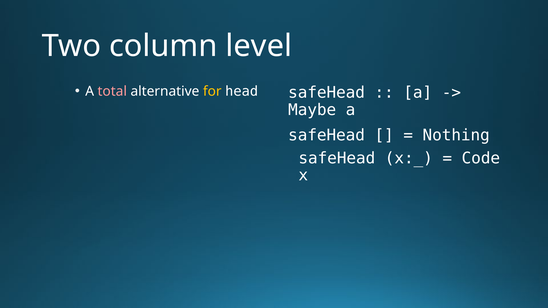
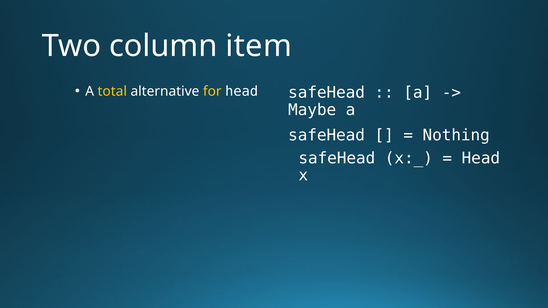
level: level -> item
total colour: pink -> yellow
Code at (481, 158): Code -> Head
